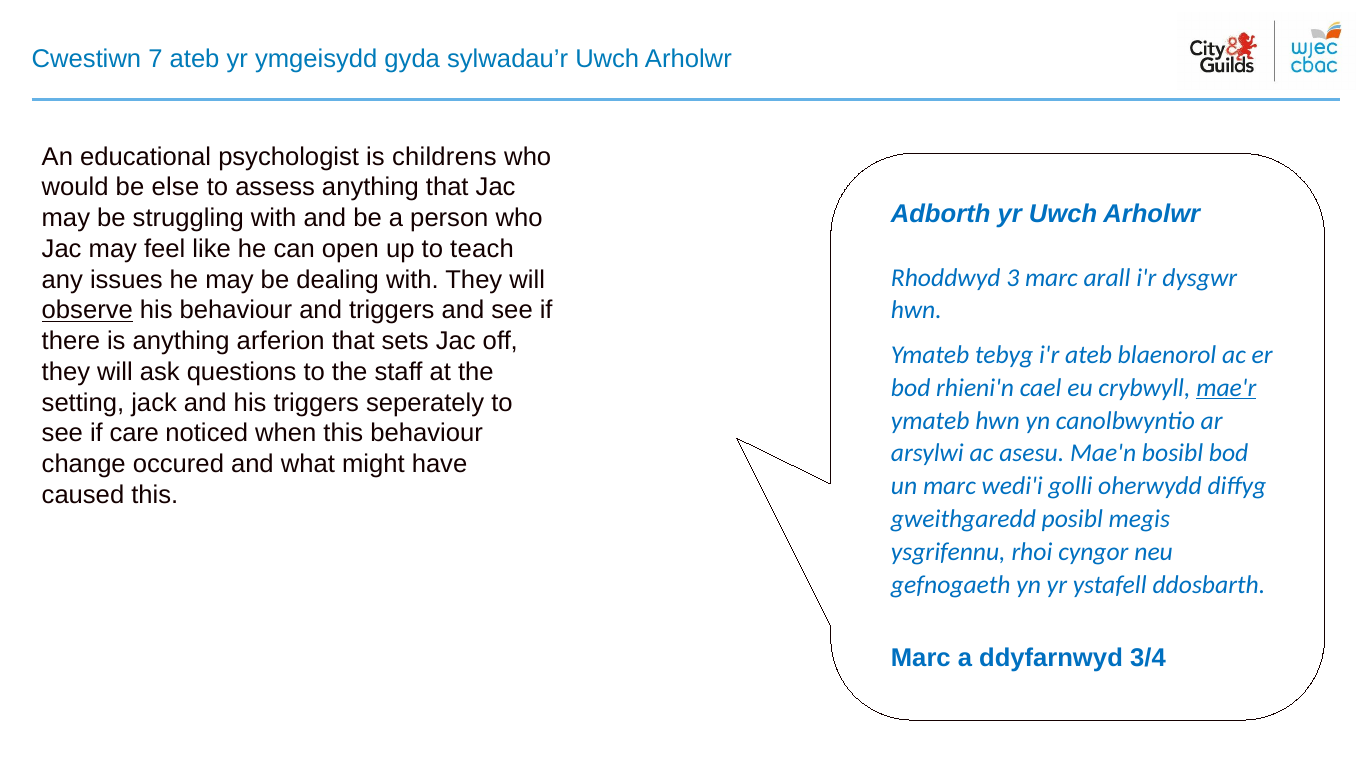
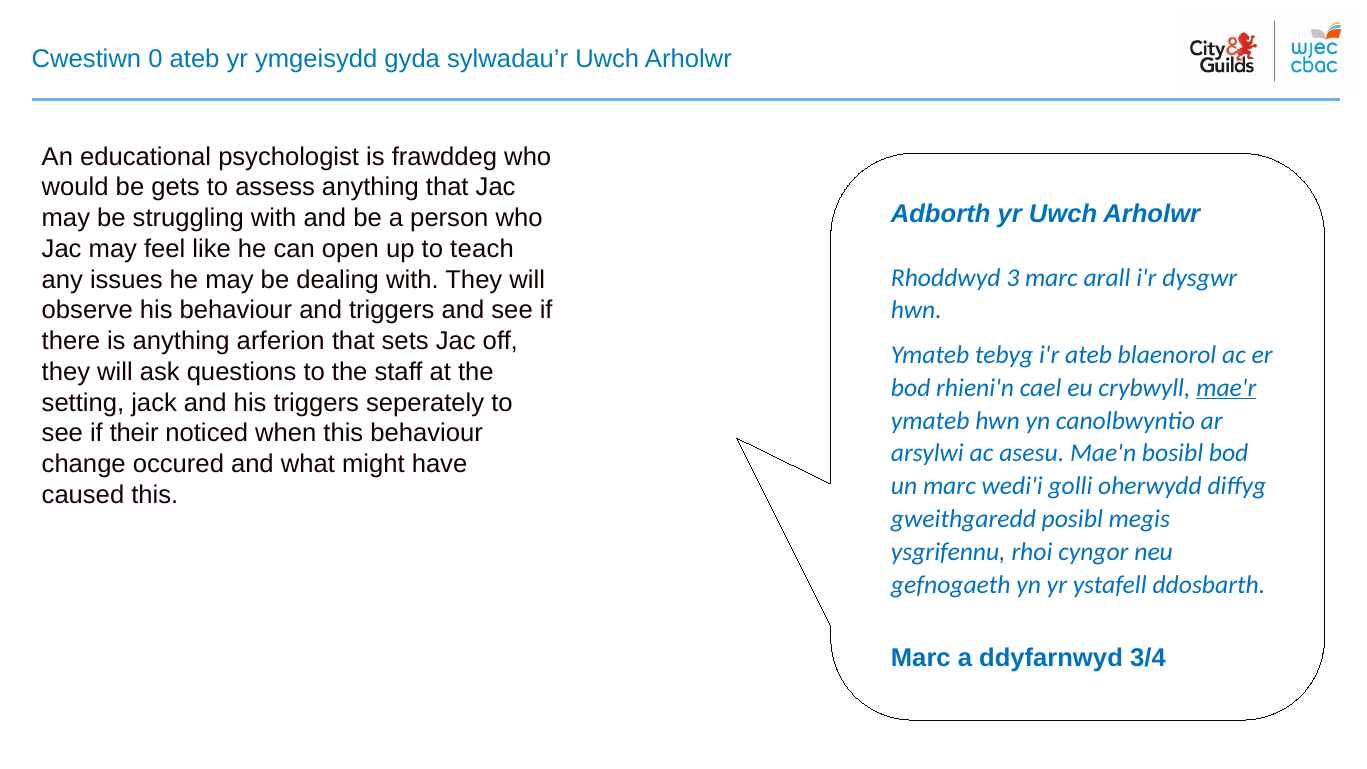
7: 7 -> 0
childrens: childrens -> frawddeg
else: else -> gets
observe underline: present -> none
care: care -> their
